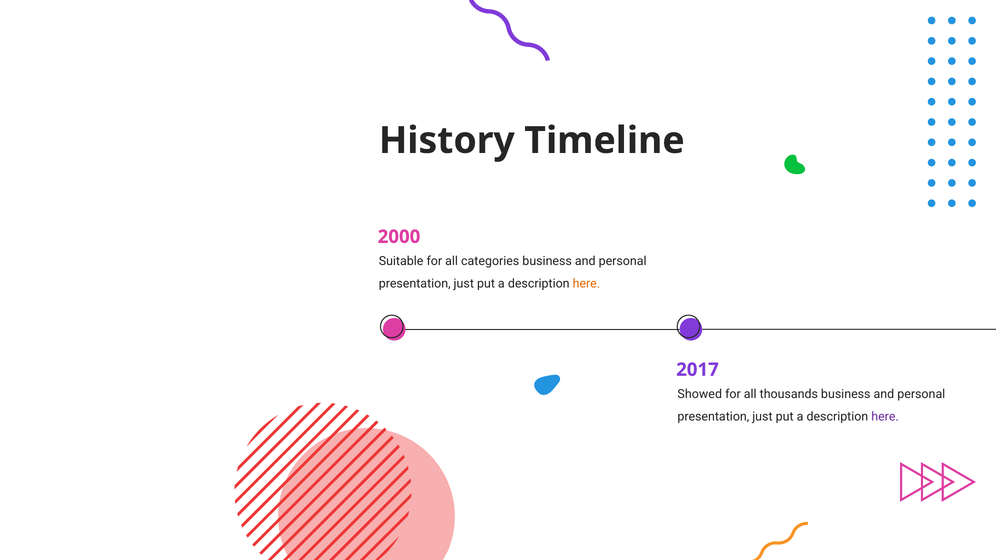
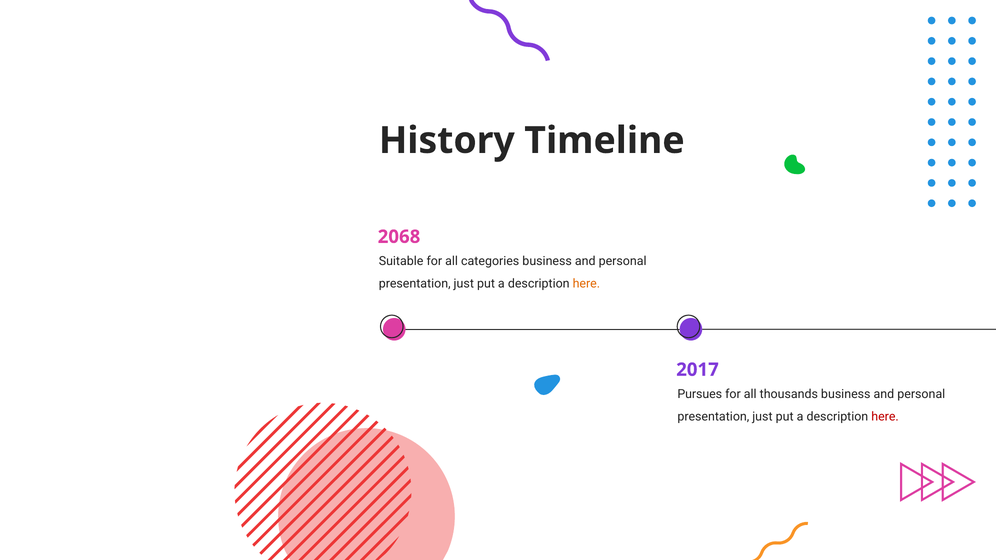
2000: 2000 -> 2068
Showed: Showed -> Pursues
here at (885, 417) colour: purple -> red
